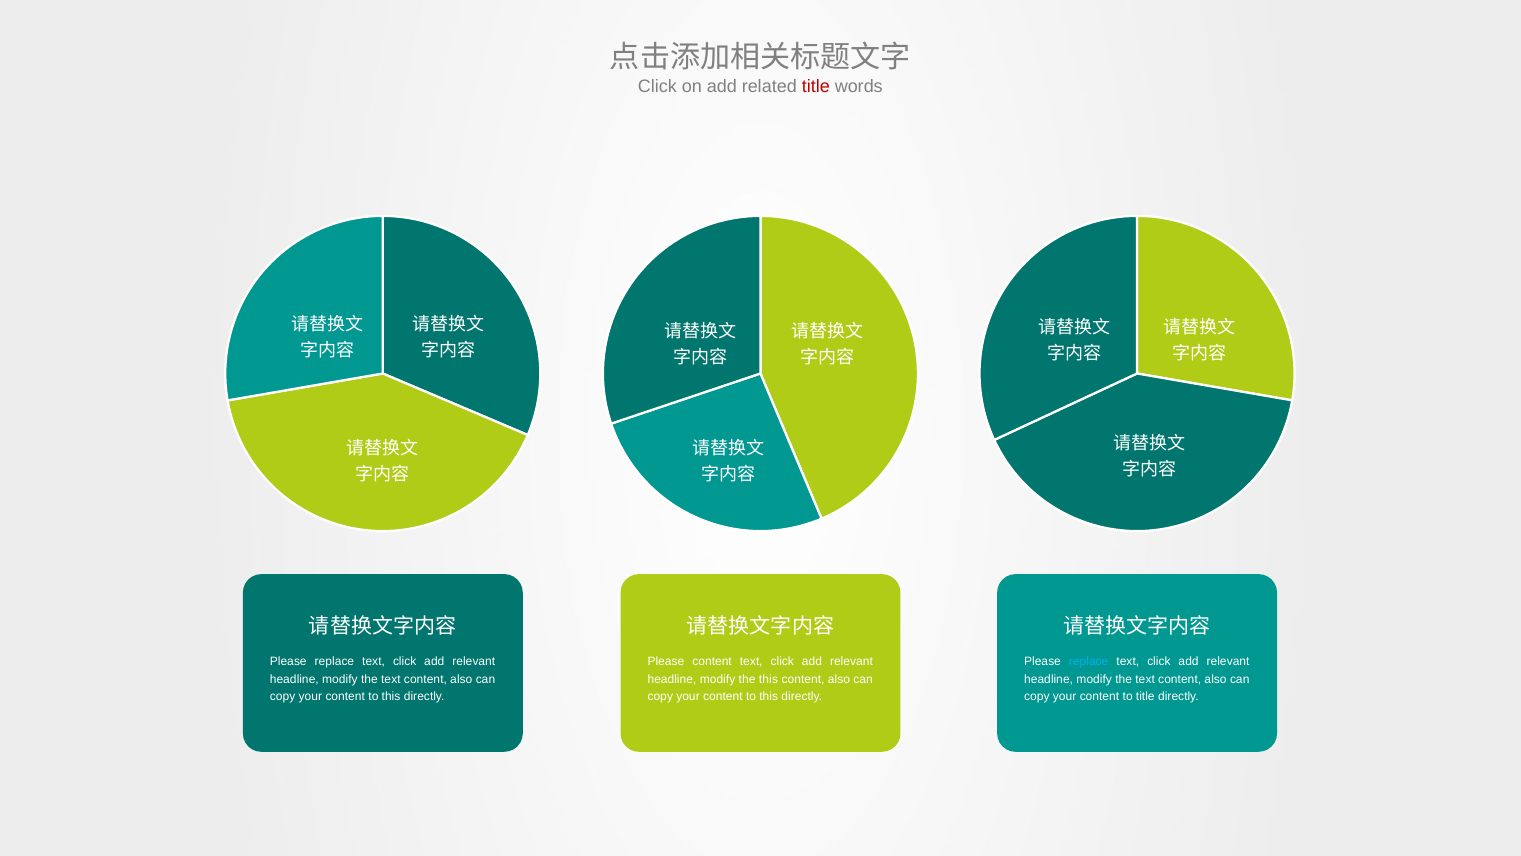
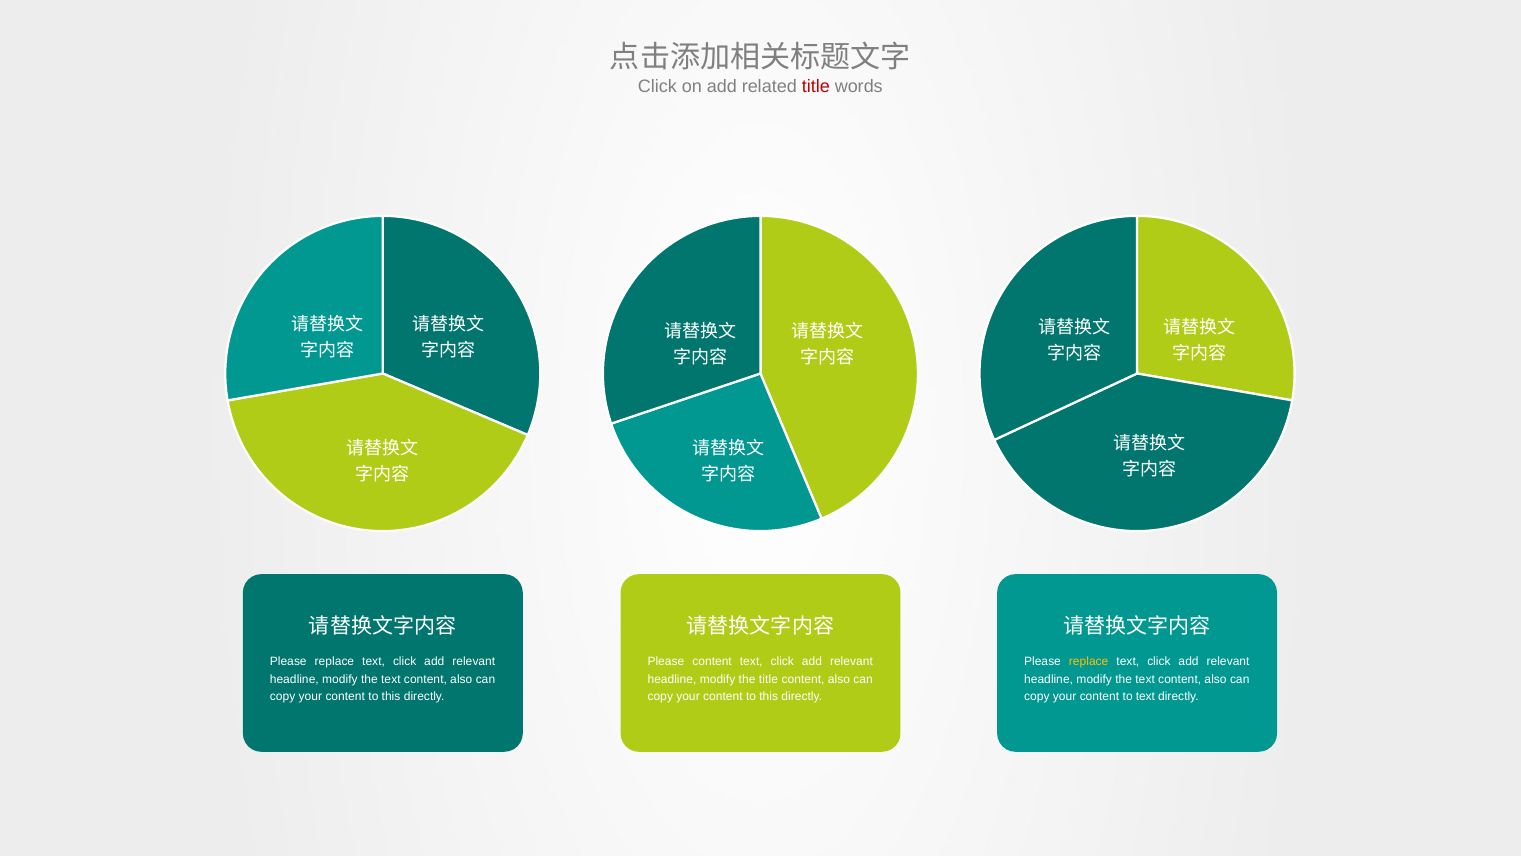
replace at (1089, 662) colour: light blue -> yellow
the this: this -> title
to title: title -> text
